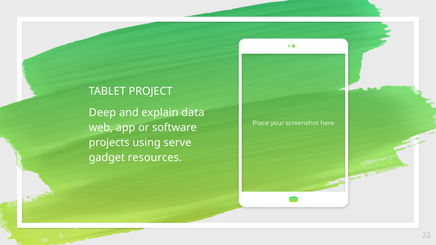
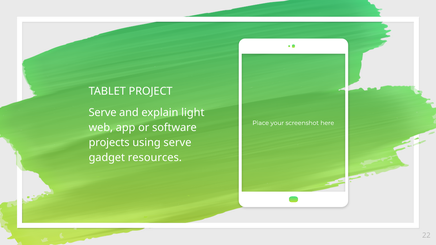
Deep at (102, 113): Deep -> Serve
data: data -> light
